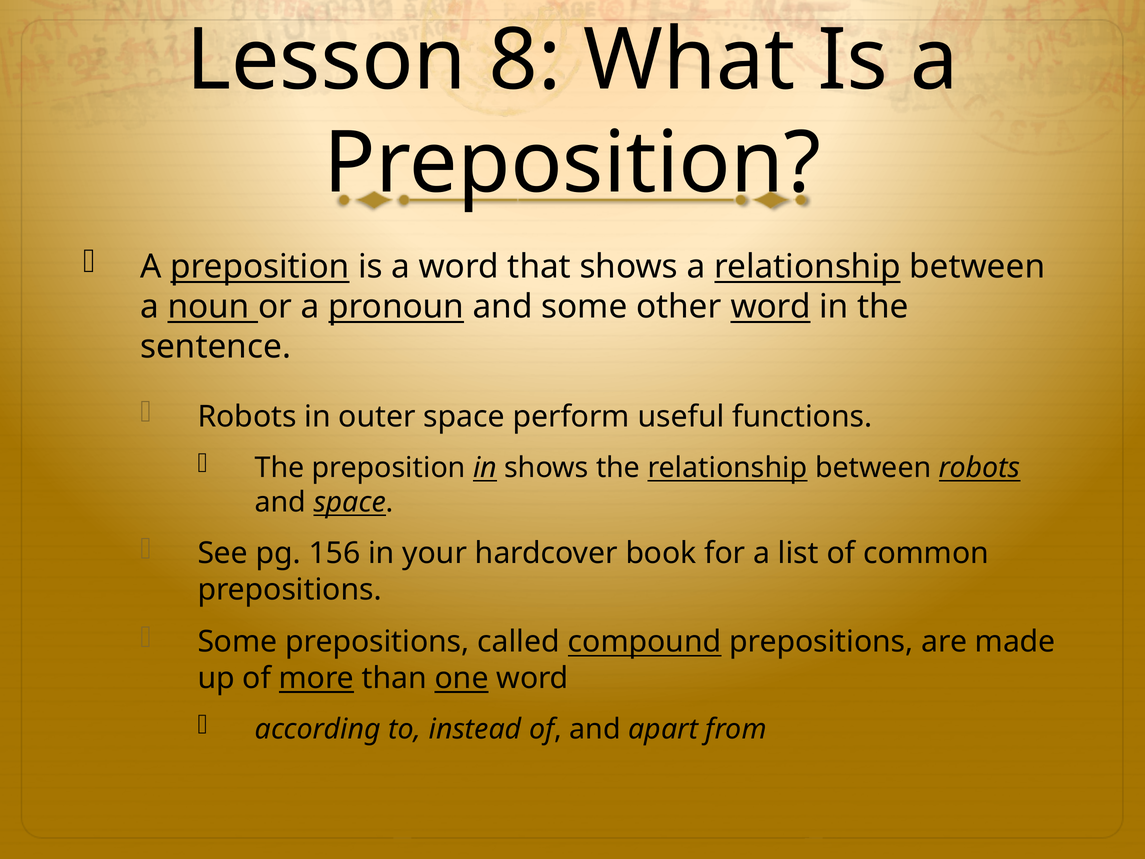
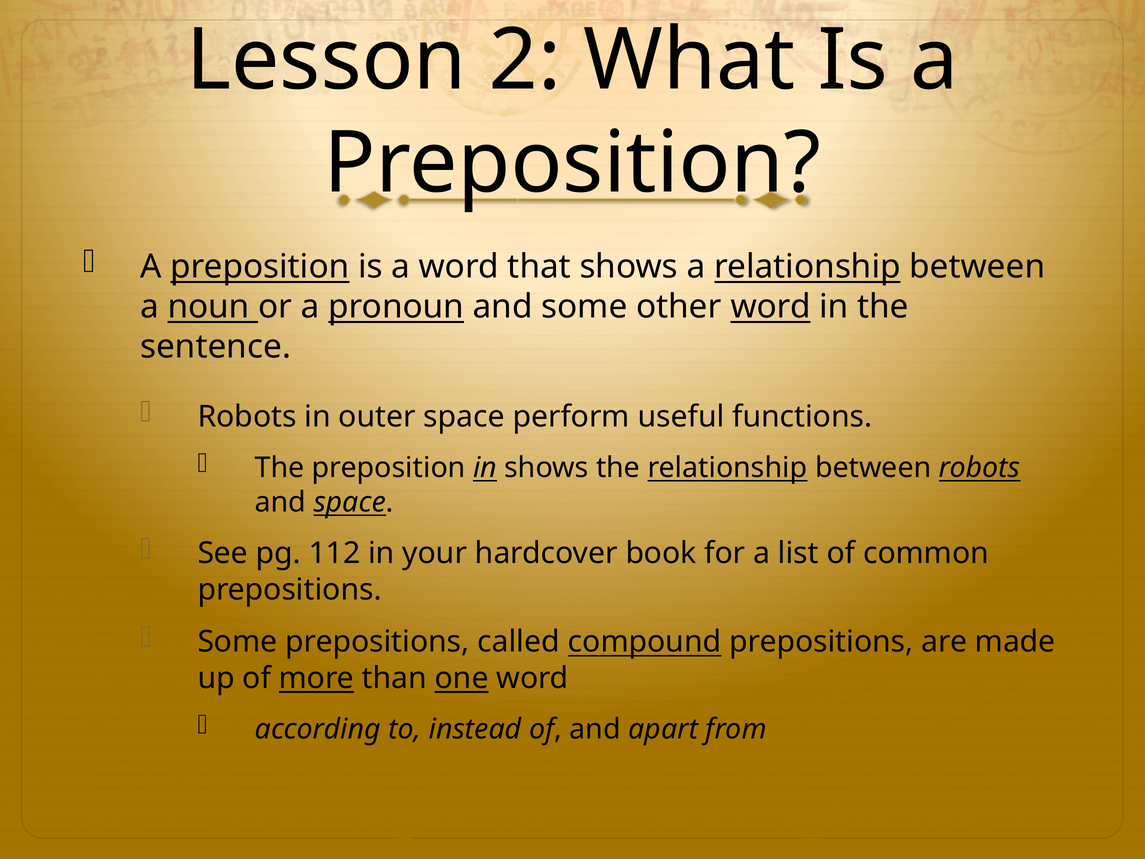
8: 8 -> 2
156: 156 -> 112
